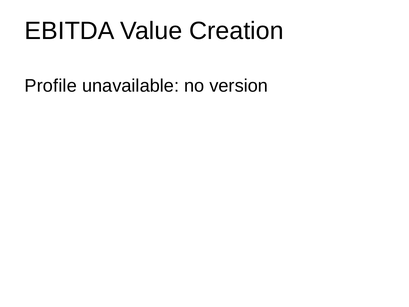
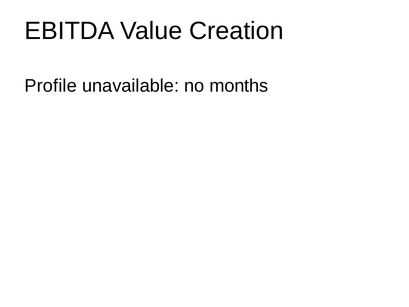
version: version -> months
